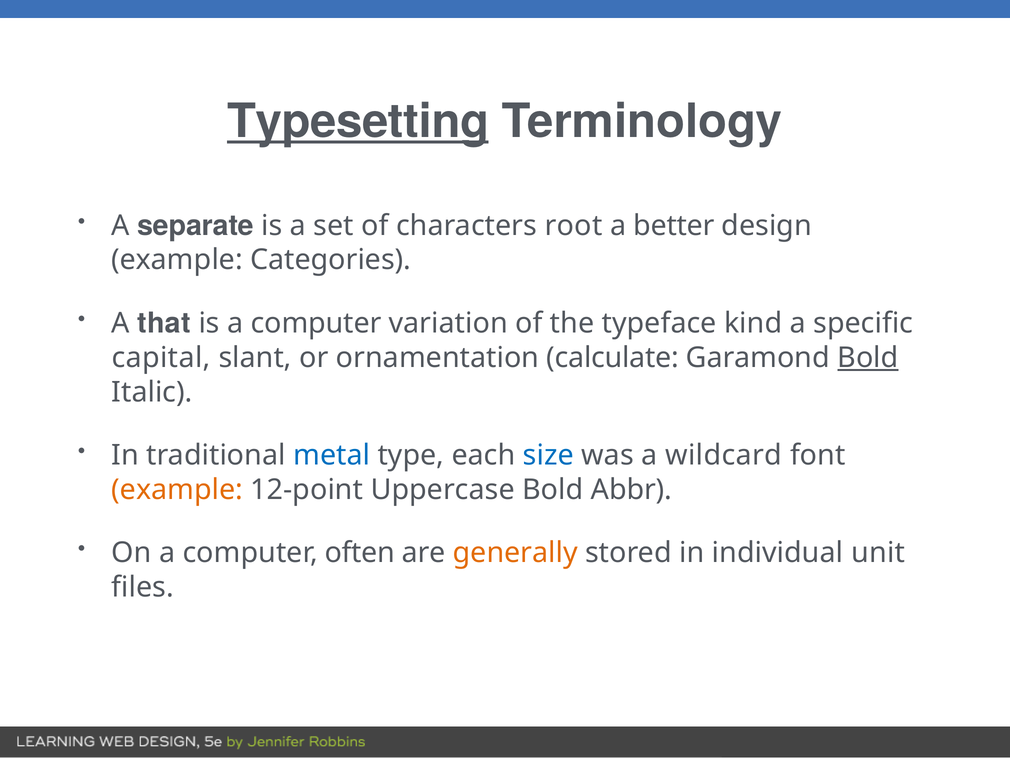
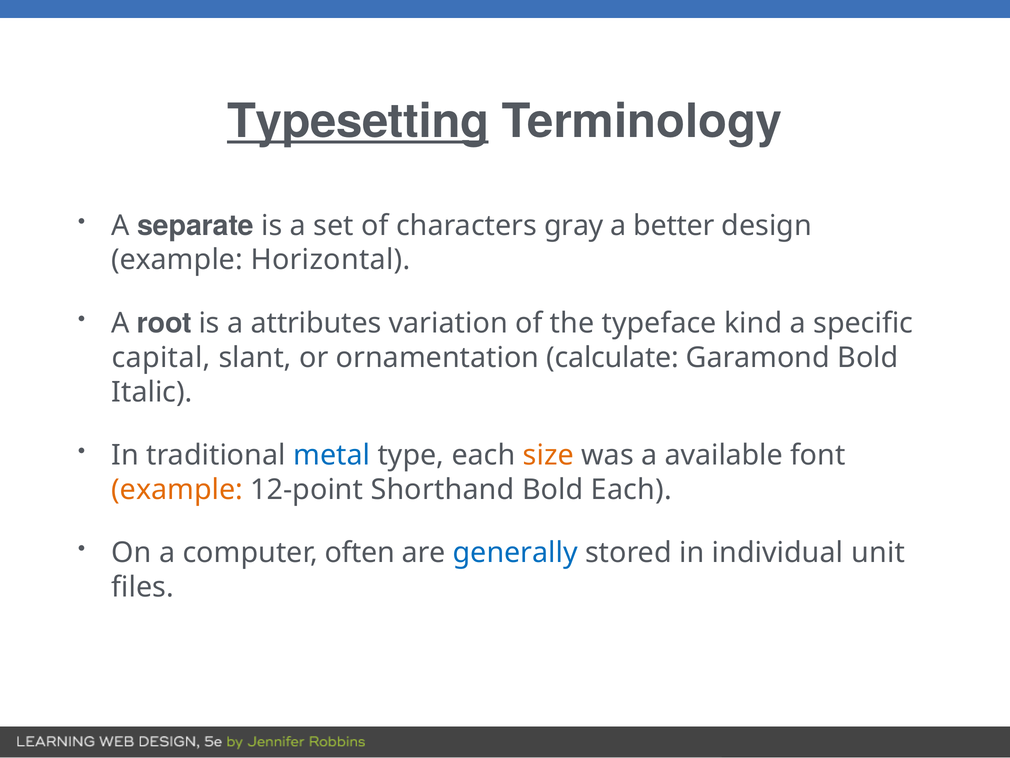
root: root -> gray
Categories: Categories -> Horizontal
that: that -> root
is a computer: computer -> attributes
Bold at (868, 357) underline: present -> none
size colour: blue -> orange
wildcard: wildcard -> available
Uppercase: Uppercase -> Shorthand
Bold Abbr: Abbr -> Each
generally colour: orange -> blue
